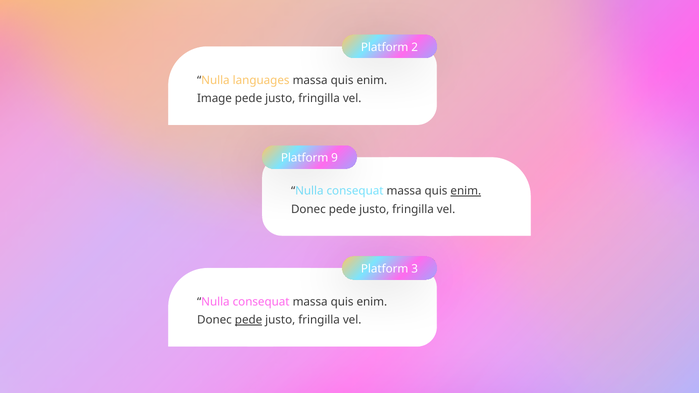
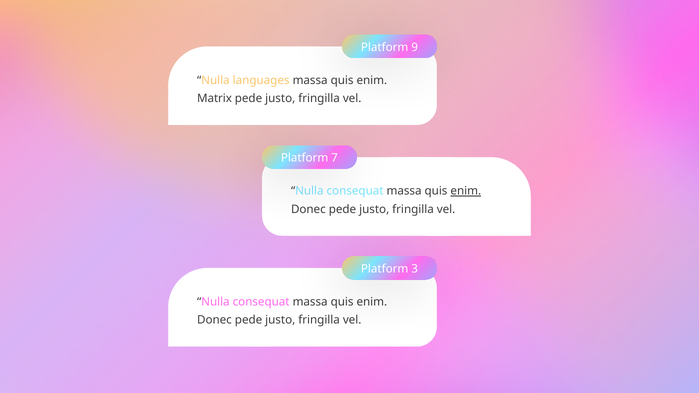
2: 2 -> 9
Image: Image -> Matrix
9: 9 -> 7
pede at (249, 320) underline: present -> none
